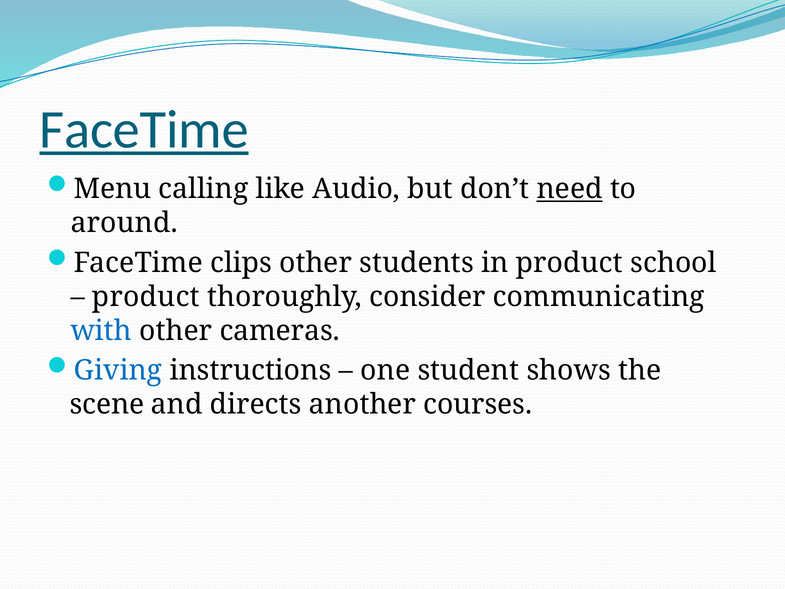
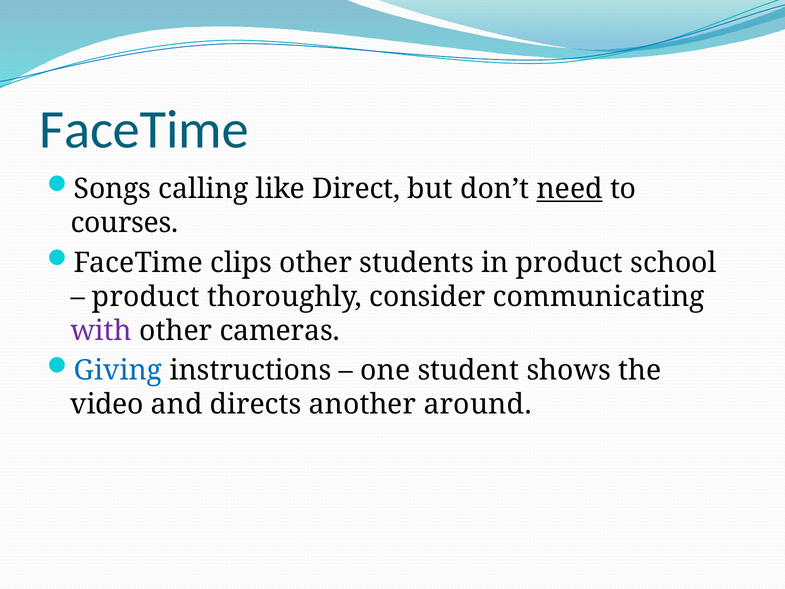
FaceTime at (144, 130) underline: present -> none
Menu: Menu -> Songs
Audio: Audio -> Direct
around: around -> courses
with colour: blue -> purple
scene: scene -> video
courses: courses -> around
